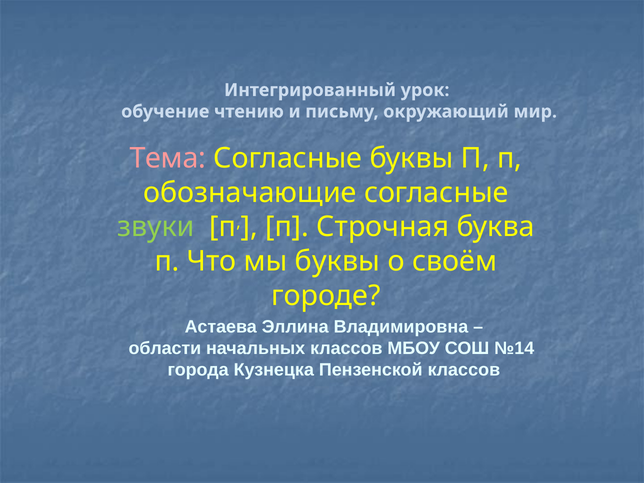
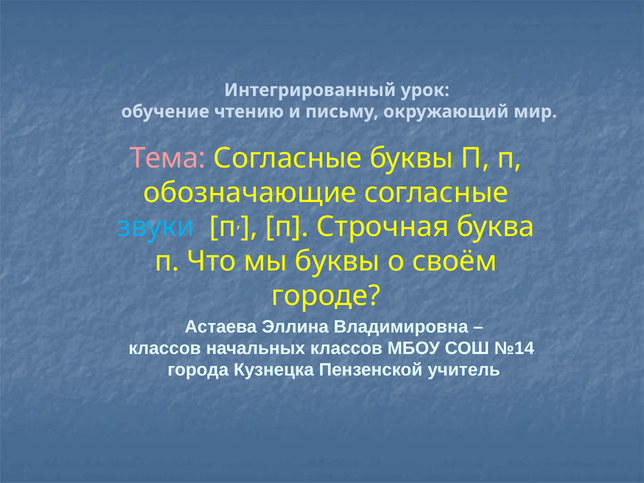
звуки colour: light green -> light blue
области at (165, 348): области -> классов
Пензенской классов: классов -> учитель
